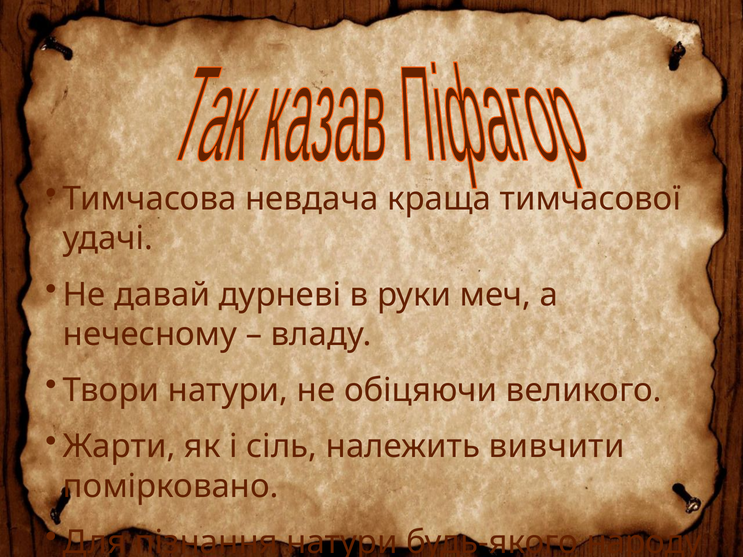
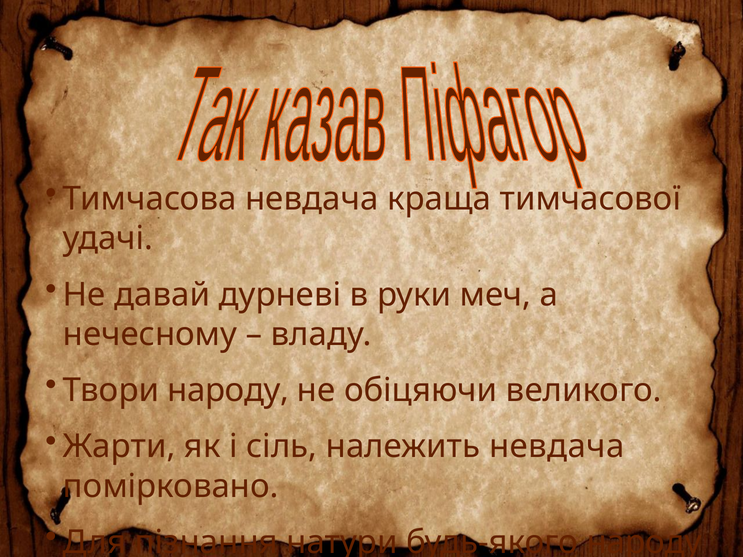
Твори натури: натури -> народу
належить вивчити: вивчити -> невдача
